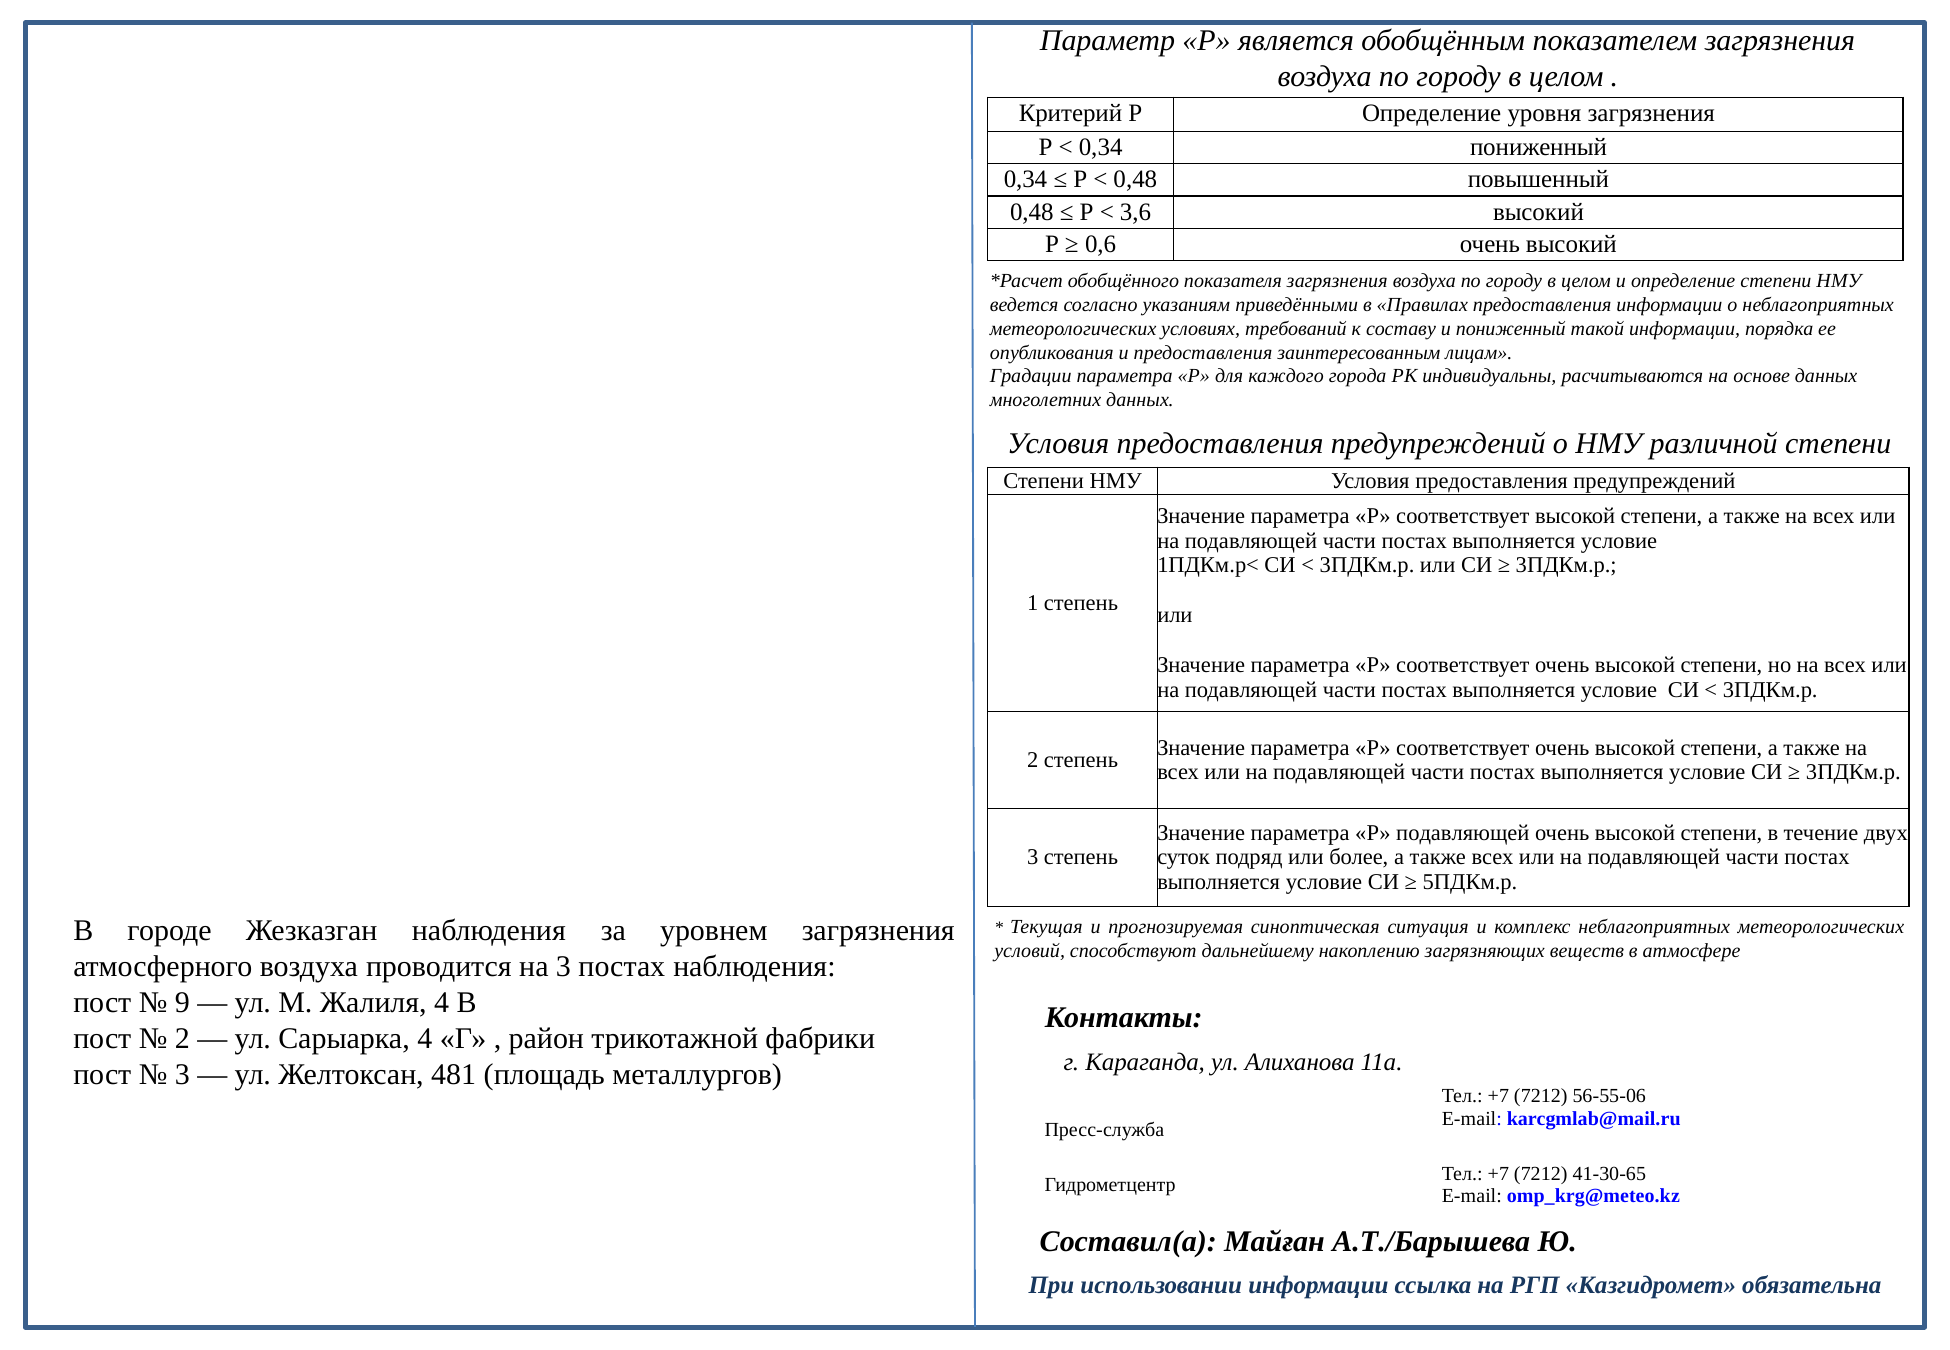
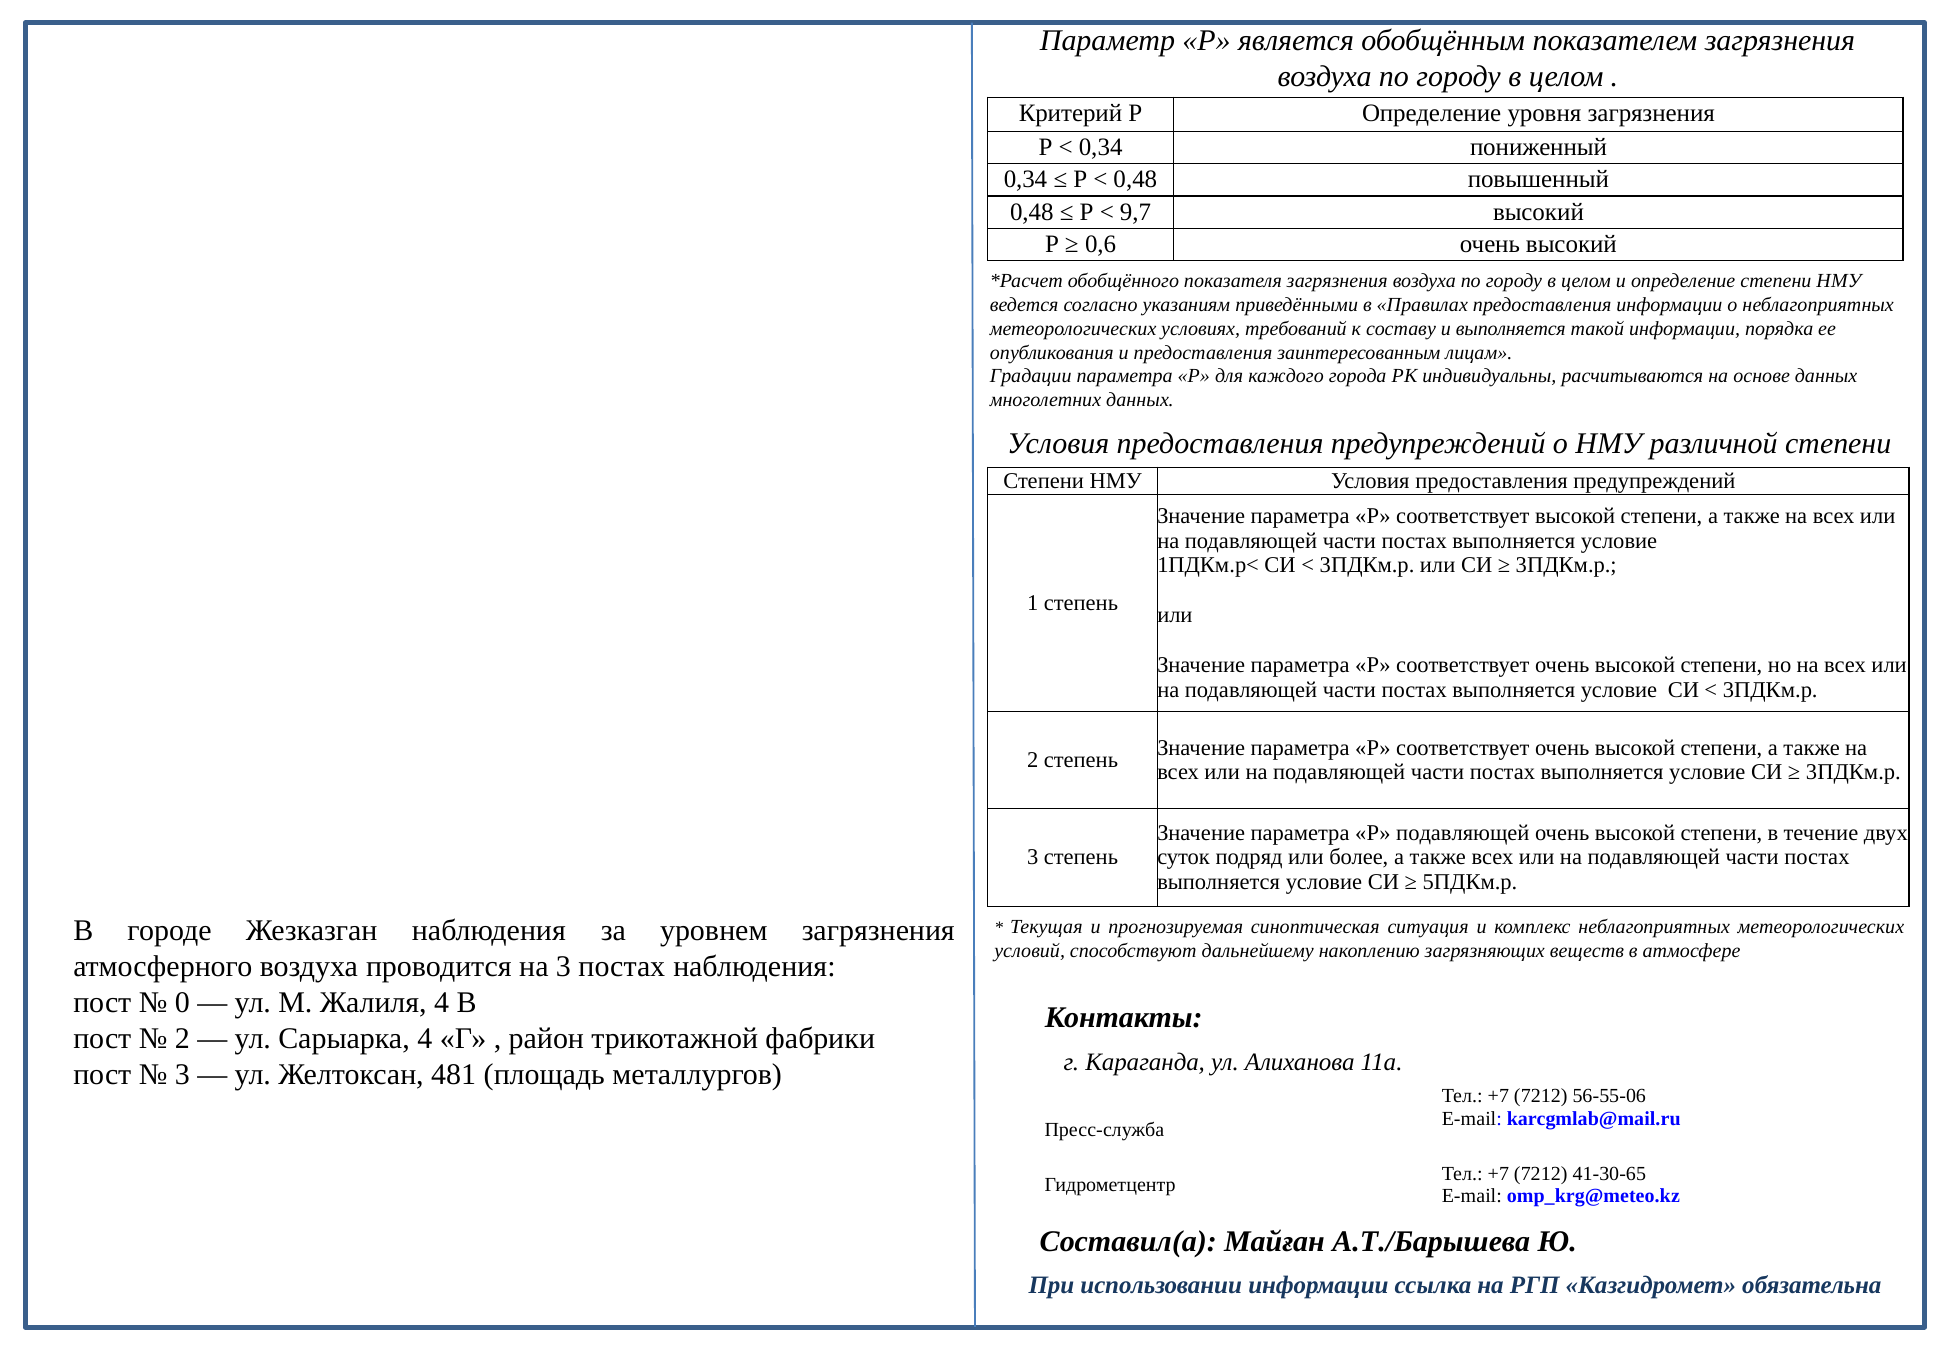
3,6: 3,6 -> 9,7
и пониженный: пониженный -> выполняется
9: 9 -> 0
